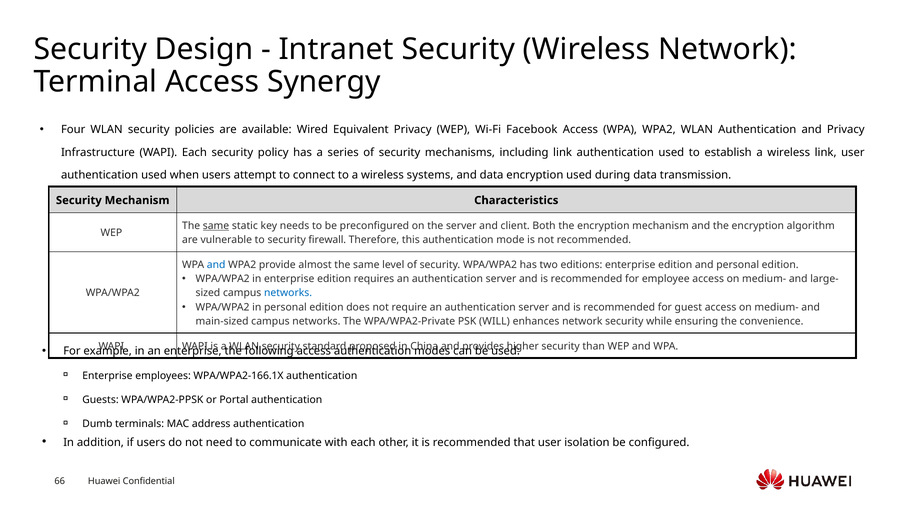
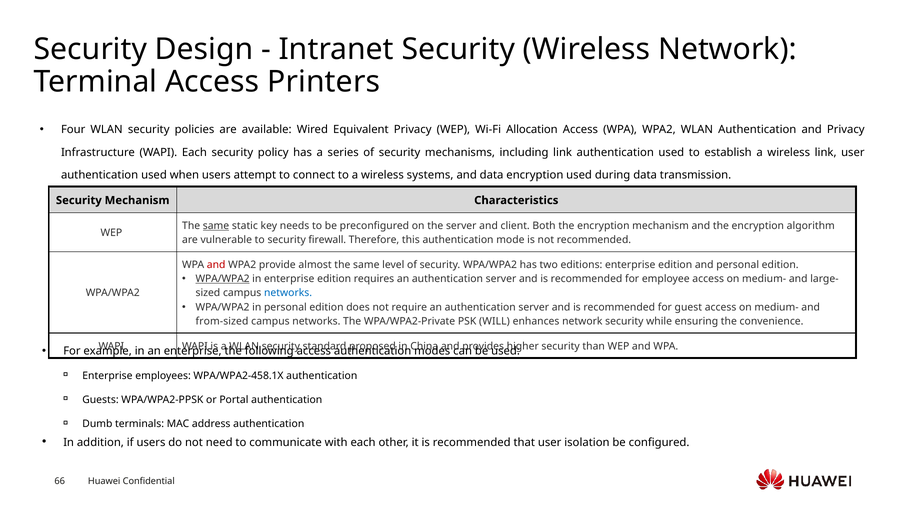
Synergy: Synergy -> Printers
Facebook: Facebook -> Allocation
and at (216, 265) colour: blue -> red
WPA/WPA2 at (223, 279) underline: none -> present
main-sized: main-sized -> from-sized
WPA/WPA2-166.1X: WPA/WPA2-166.1X -> WPA/WPA2-458.1X
